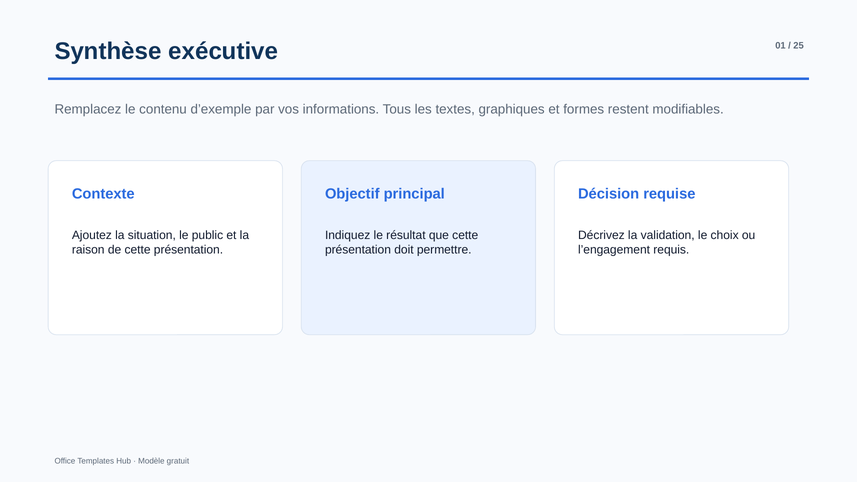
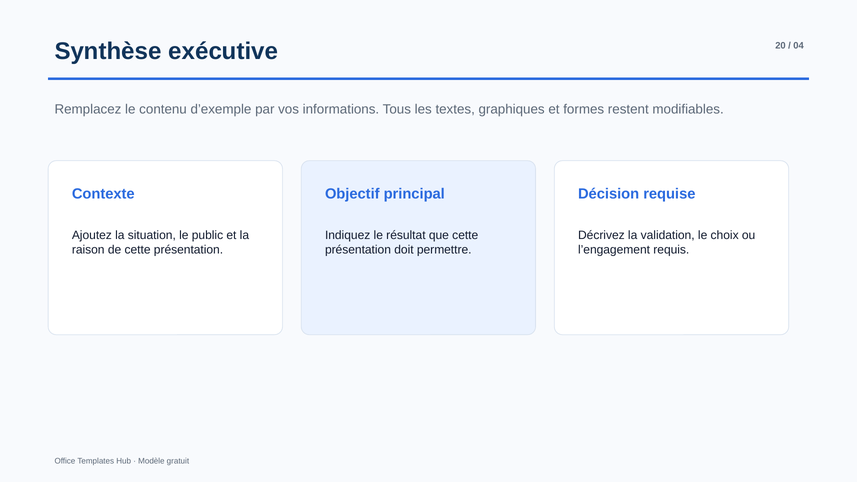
01: 01 -> 20
25: 25 -> 04
